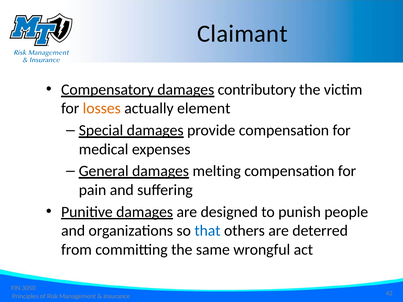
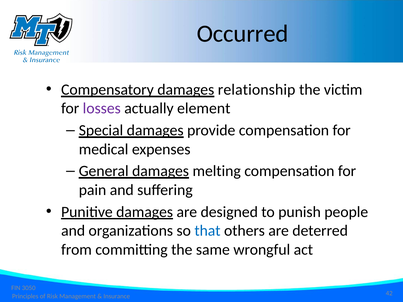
Claimant: Claimant -> Occurred
contributory: contributory -> relationship
losses colour: orange -> purple
